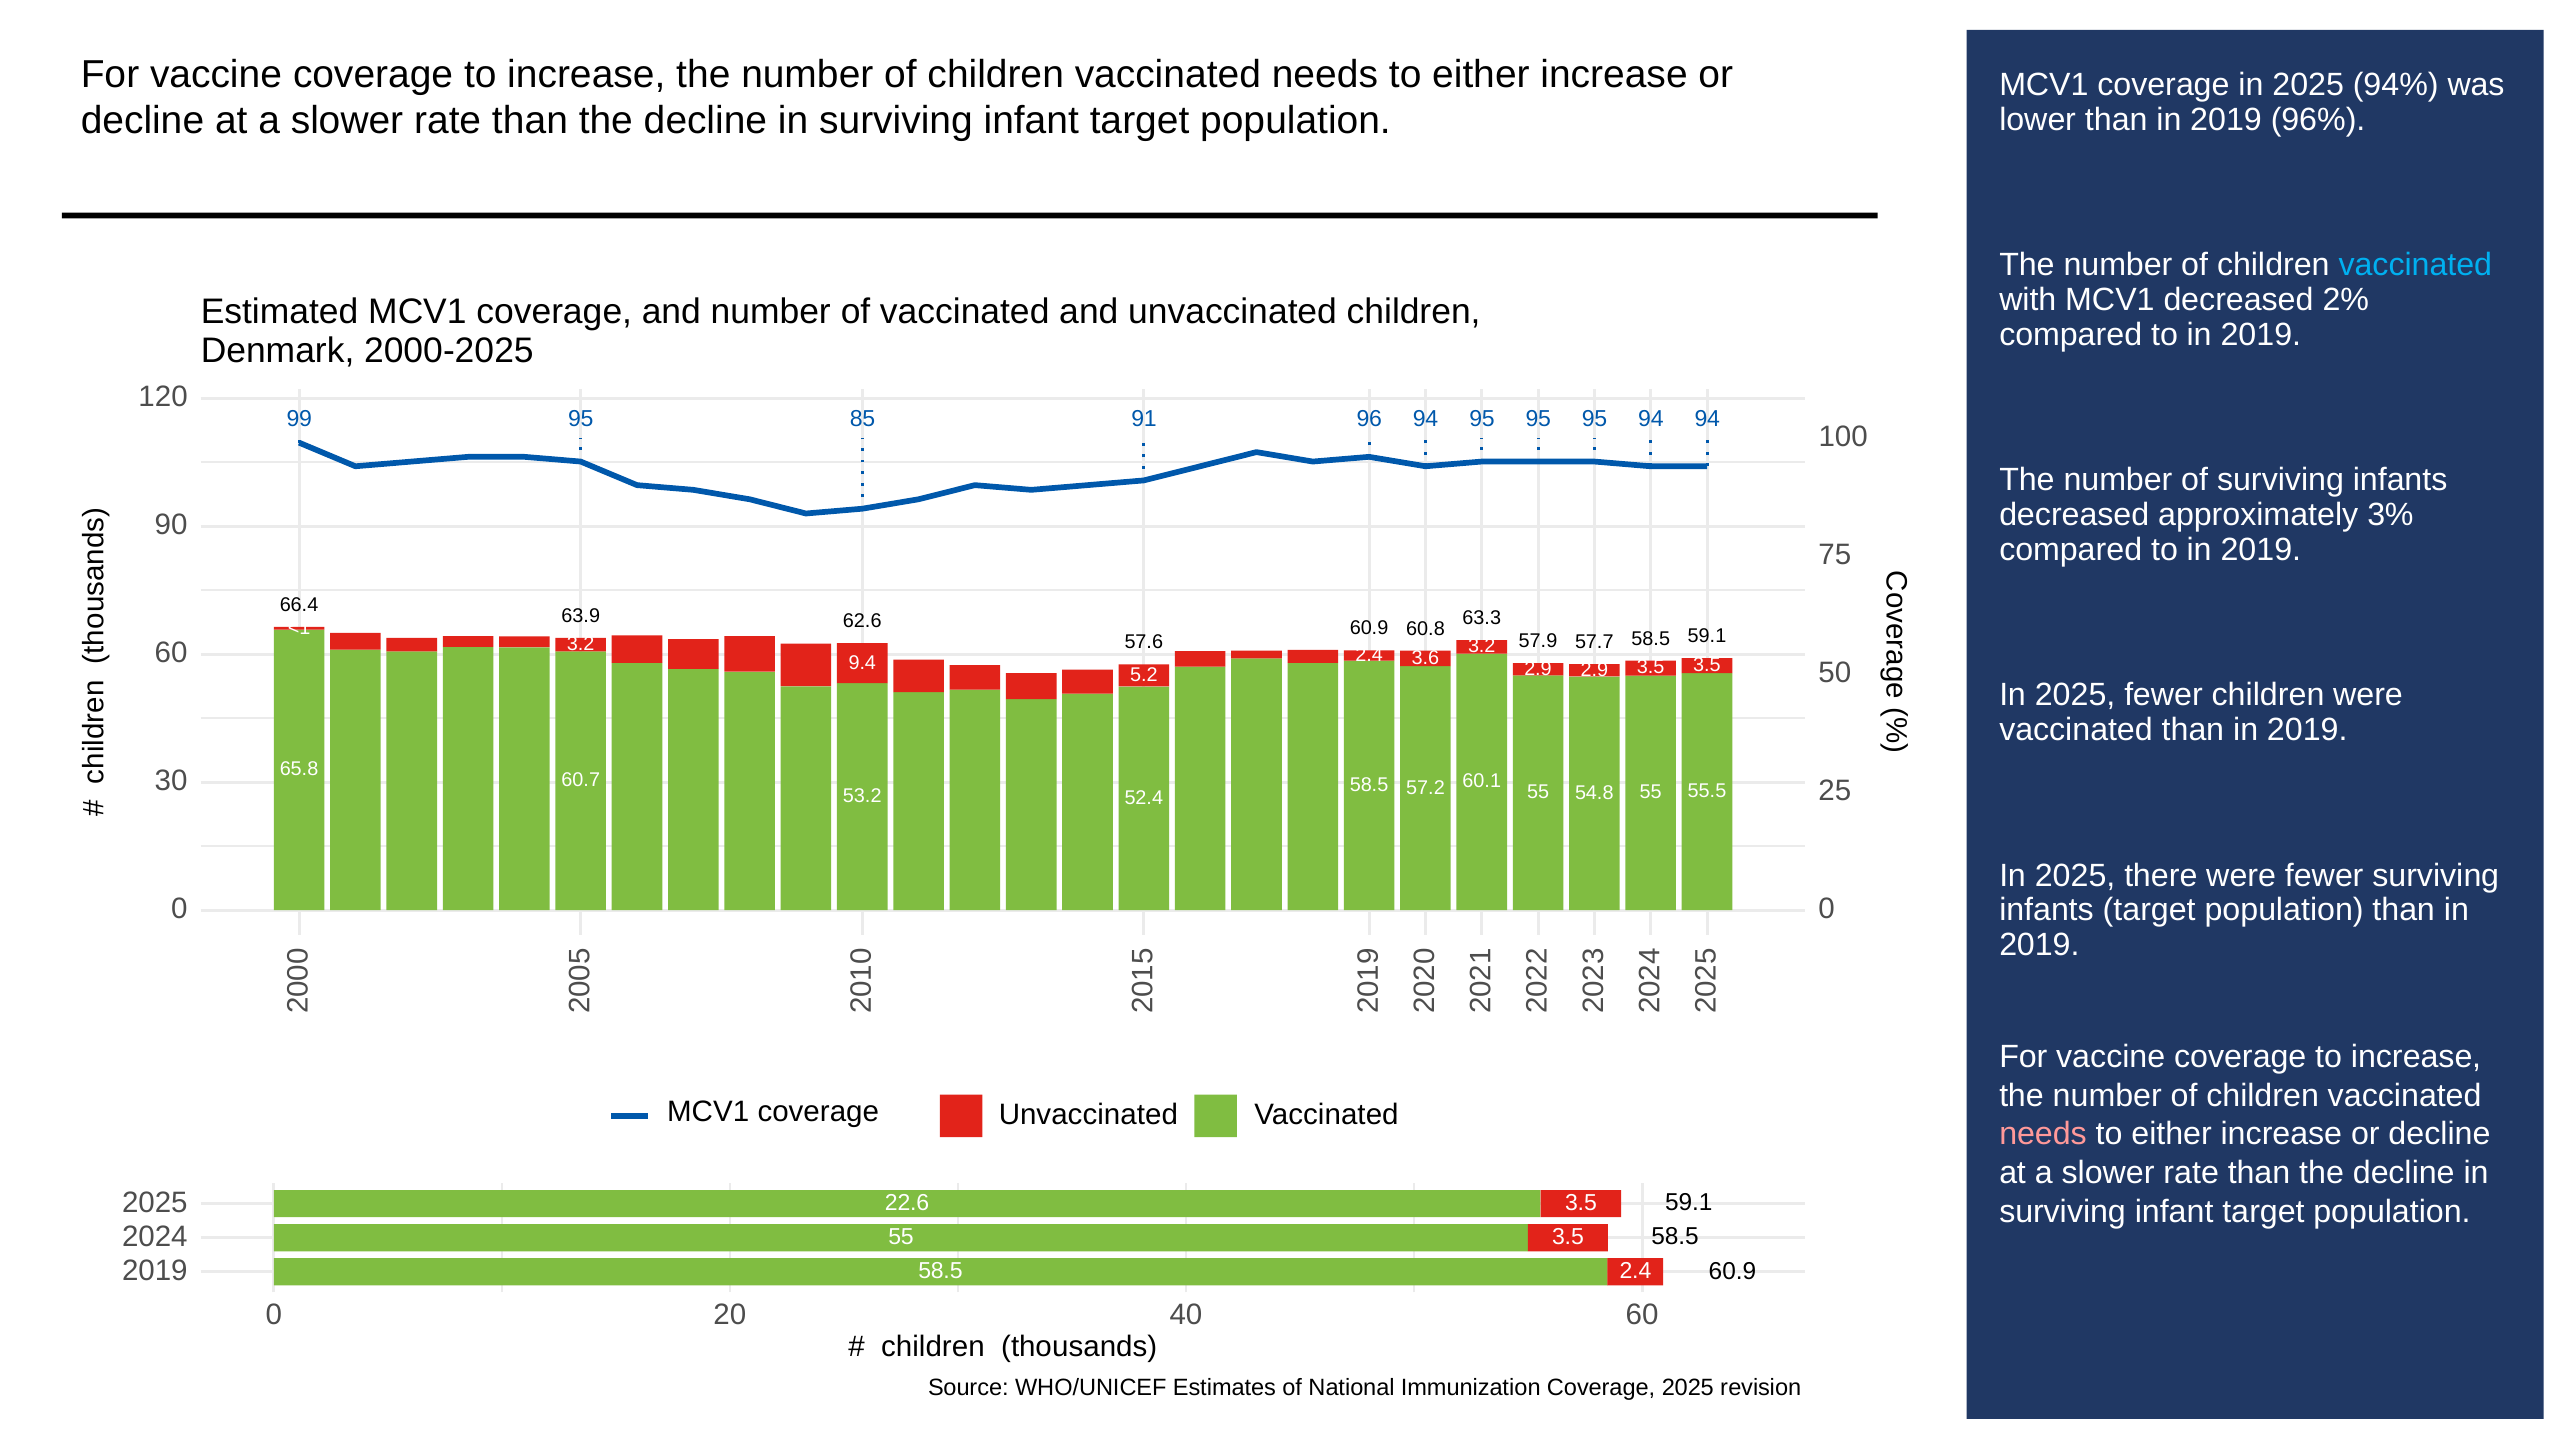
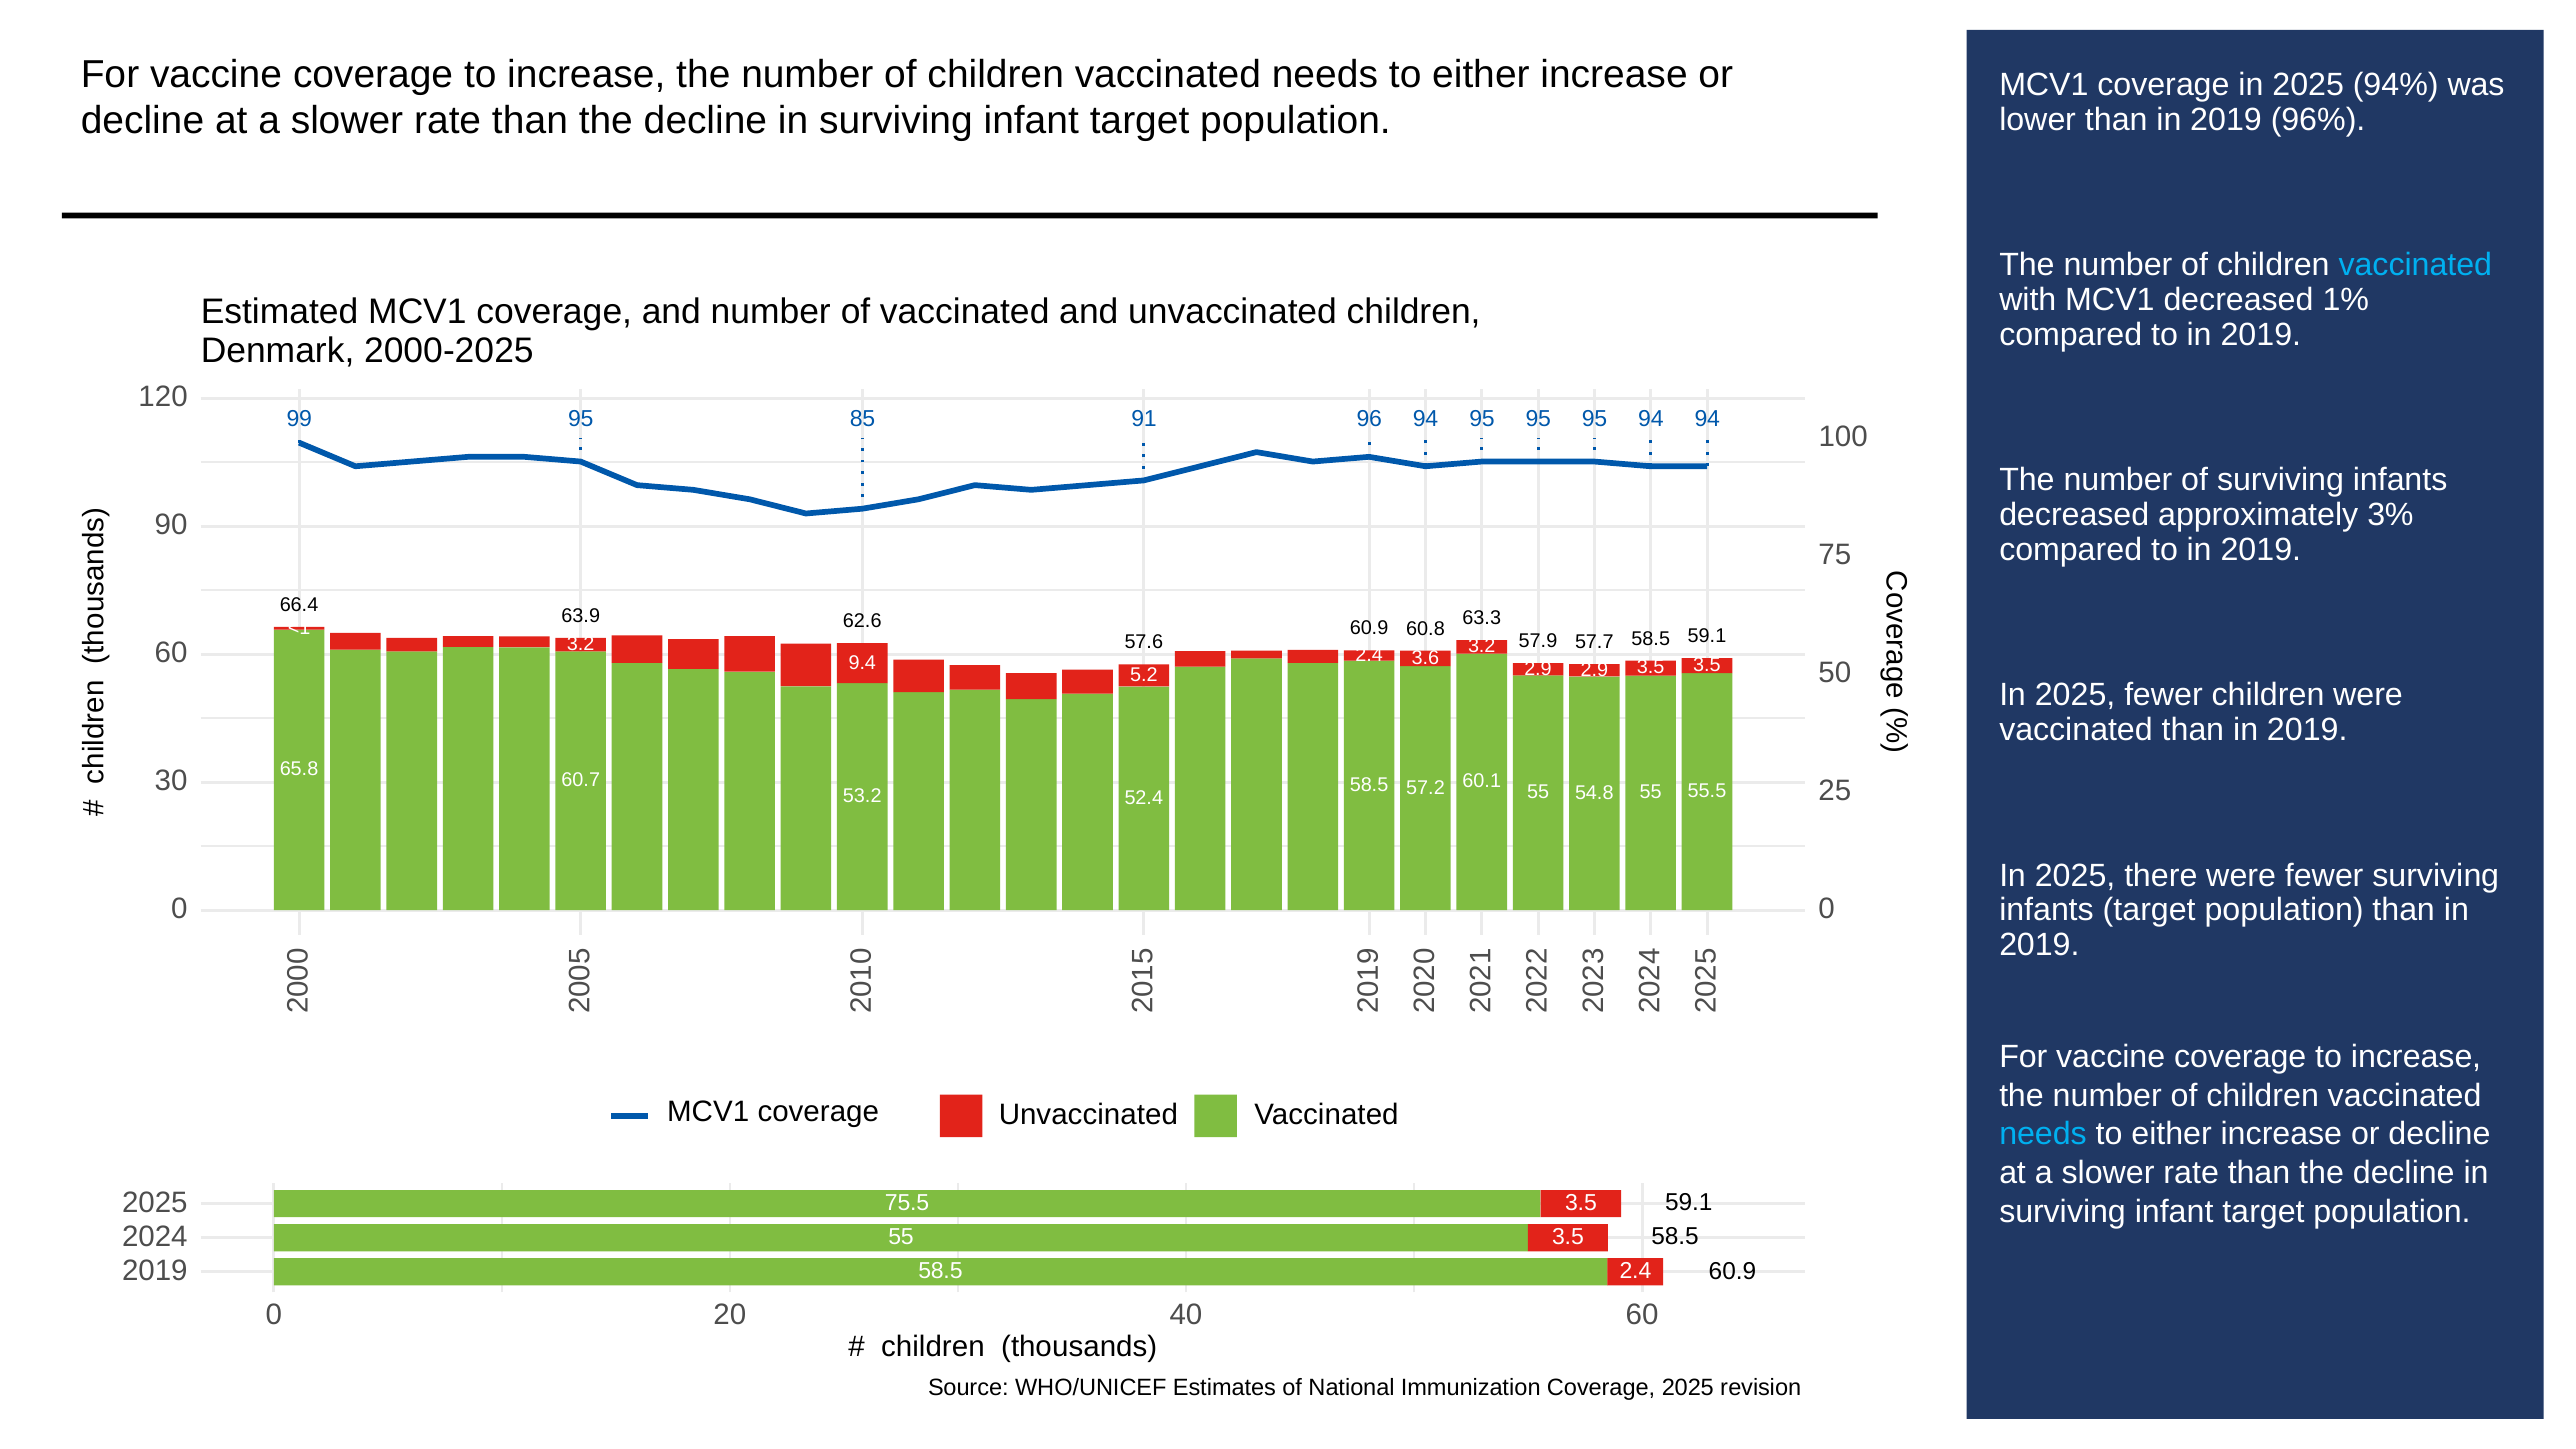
2%: 2% -> 1%
needs at (2043, 1134) colour: pink -> light blue
22.6: 22.6 -> 75.5
